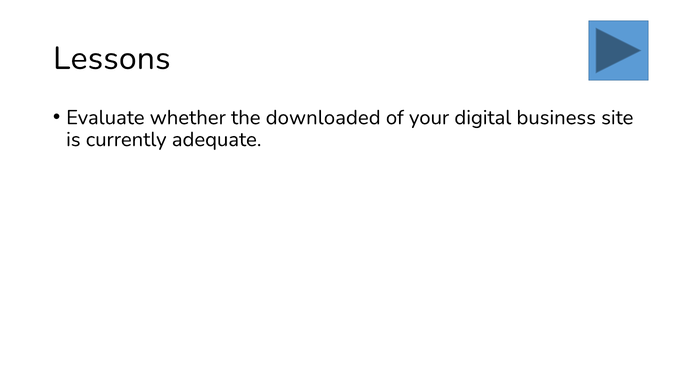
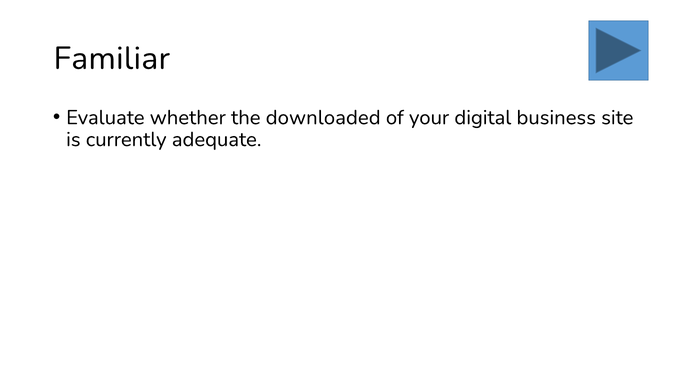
Lessons: Lessons -> Familiar
